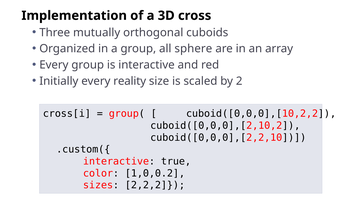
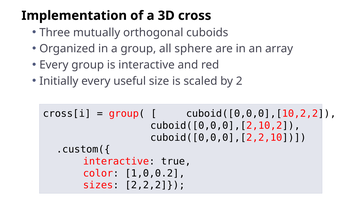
reality: reality -> useful
